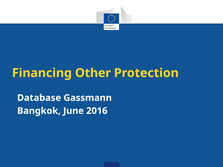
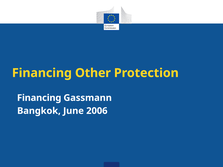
Database at (39, 98): Database -> Financing
2016: 2016 -> 2006
